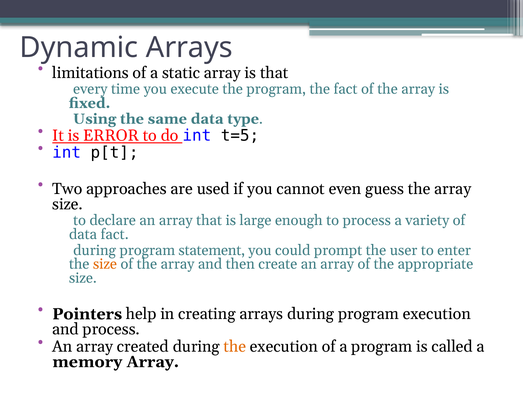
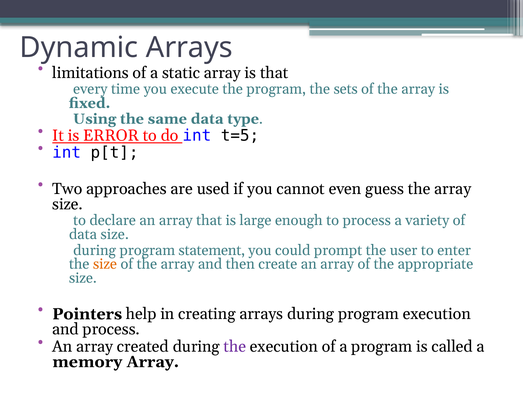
the fact: fact -> sets
data fact: fact -> size
the at (235, 346) colour: orange -> purple
